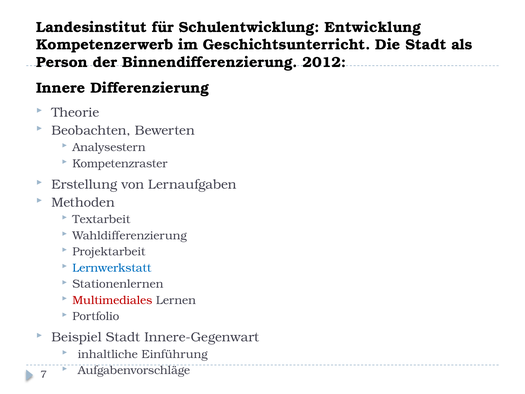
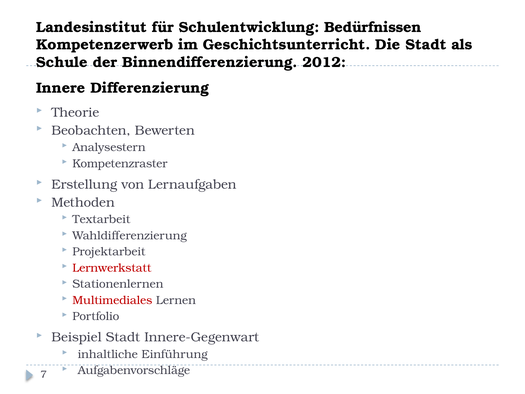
Entwicklung: Entwicklung -> Bedürfnissen
Person: Person -> Schule
Lernwerkstatt colour: blue -> red
